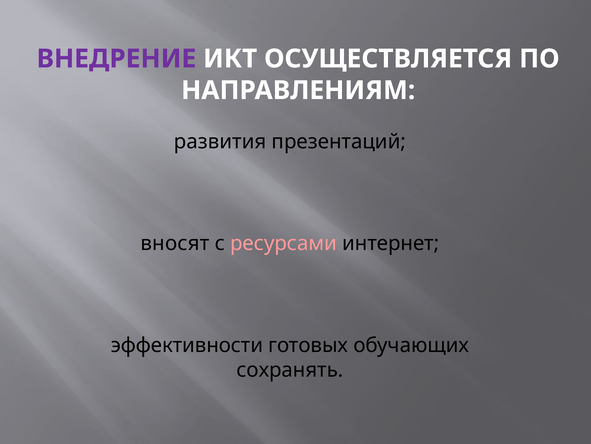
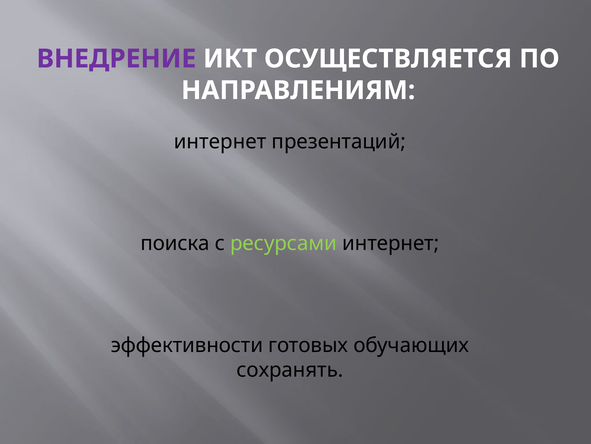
развития at (220, 141): развития -> интернет
вносят: вносят -> поиска
ресурсами colour: pink -> light green
